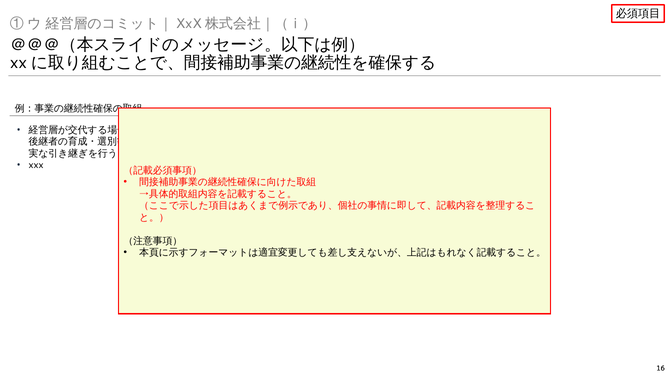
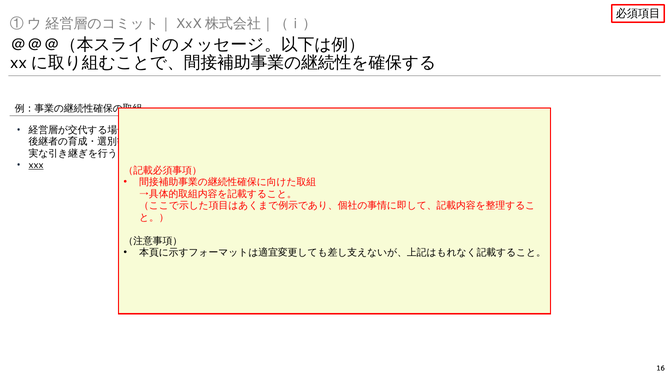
xxx underline: none -> present
